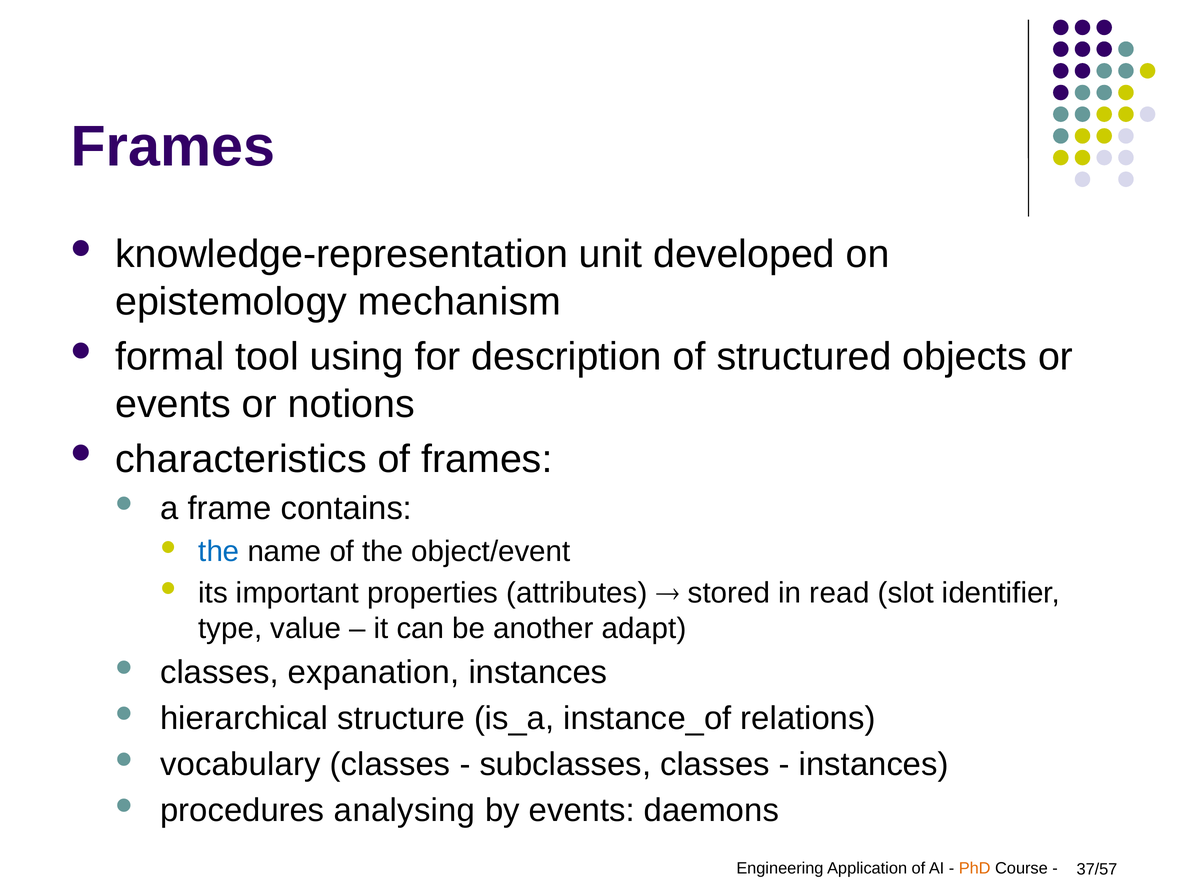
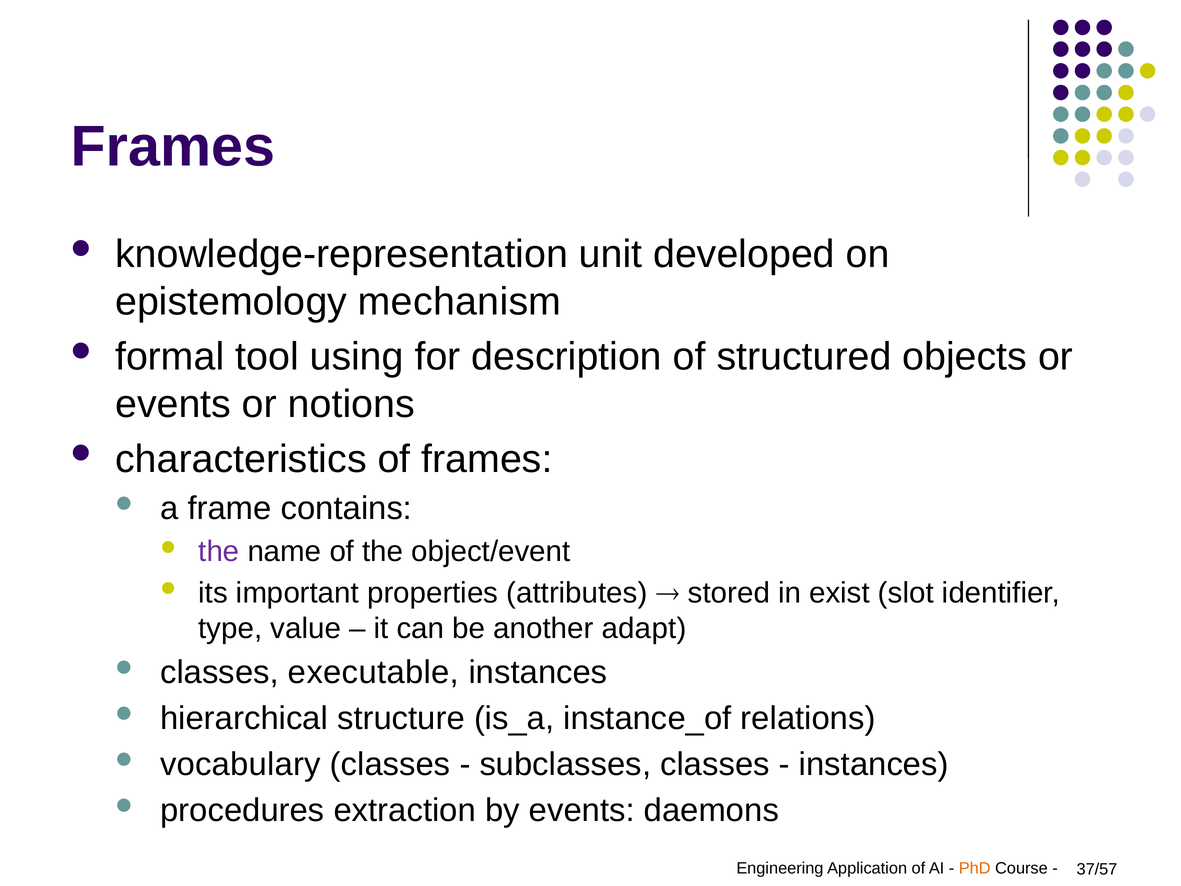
the at (219, 552) colour: blue -> purple
read: read -> exist
expanation: expanation -> executable
analysing: analysing -> extraction
